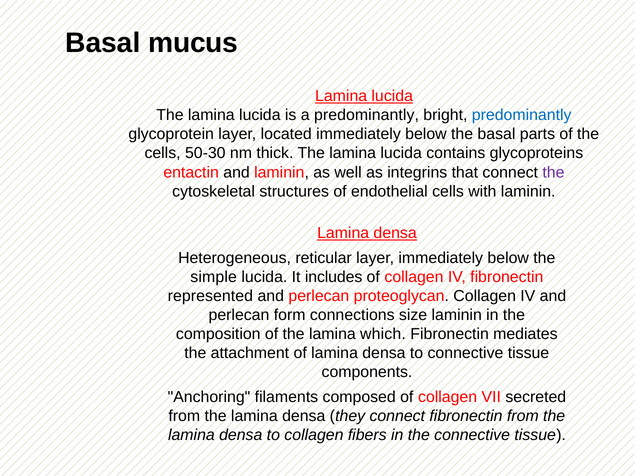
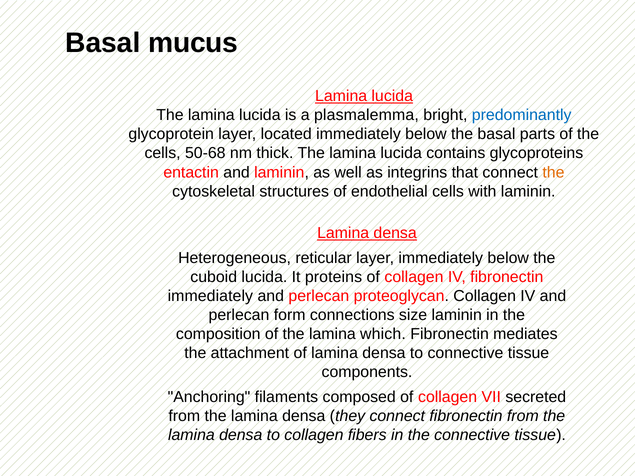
a predominantly: predominantly -> plasmalemma
50-30: 50-30 -> 50-68
the at (553, 172) colour: purple -> orange
simple: simple -> cuboid
includes: includes -> proteins
represented at (210, 296): represented -> immediately
